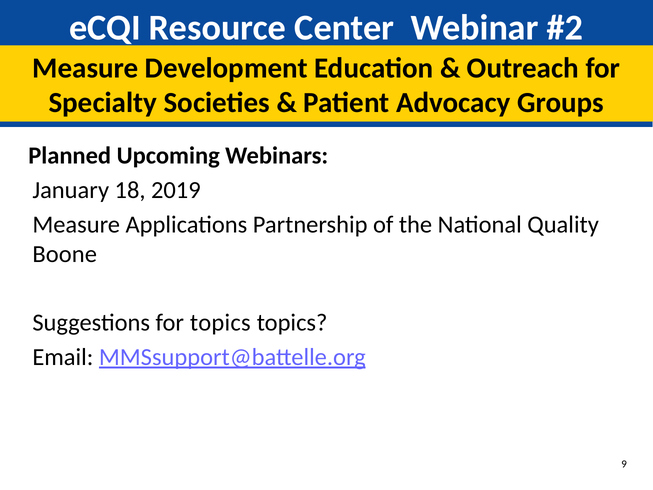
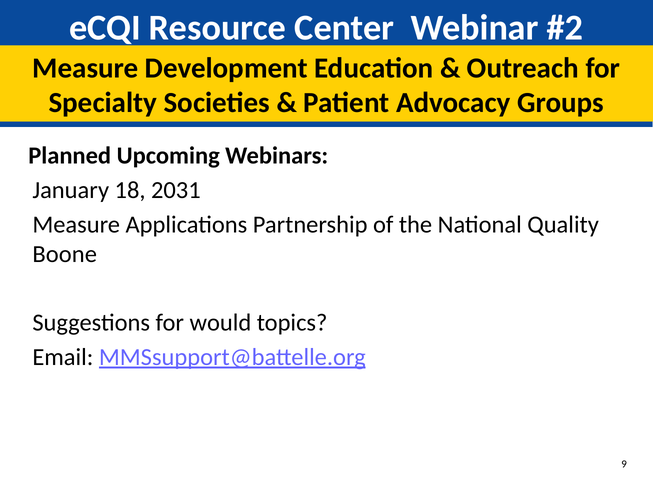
2019: 2019 -> 2031
for topics: topics -> would
